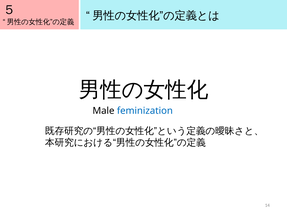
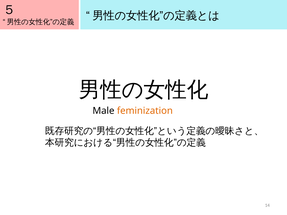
feminization colour: blue -> orange
